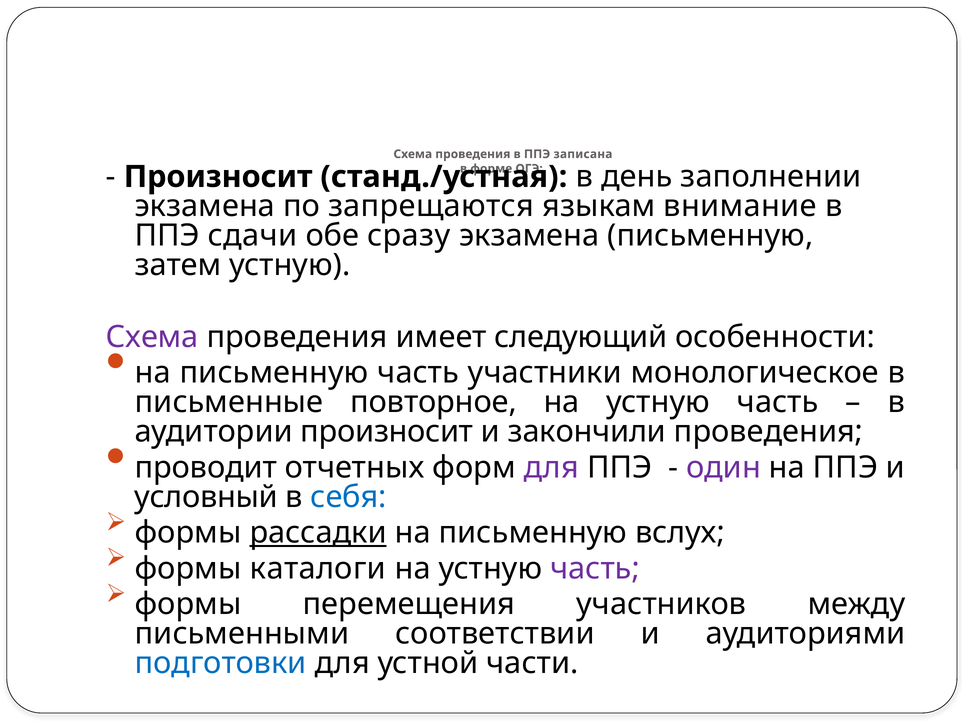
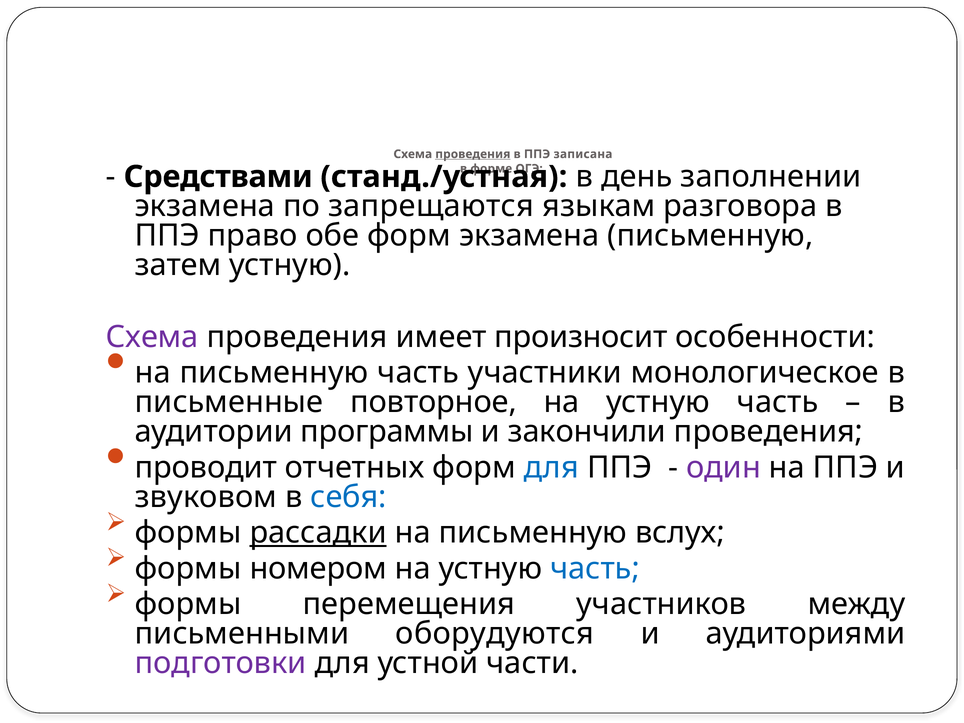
проведения at (473, 154) underline: none -> present
Произносит at (218, 177): Произносит -> Средствами
внимание: внимание -> разговора
сдачи: сдачи -> право
обе сразу: сразу -> форм
следующий: следующий -> произносит
аудитории произносит: произносит -> программы
для at (551, 467) colour: purple -> blue
условный: условный -> звуковом
каталоги: каталоги -> номером
часть at (595, 568) colour: purple -> blue
соответствии: соответствии -> оборудуются
подготовки colour: blue -> purple
